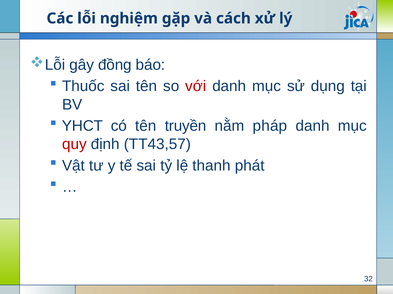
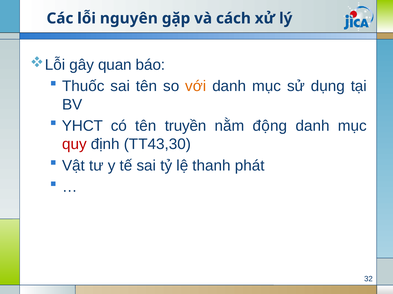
nghiệm: nghiệm -> nguyên
đồng: đồng -> quan
với colour: red -> orange
pháp: pháp -> động
TT43,57: TT43,57 -> TT43,30
